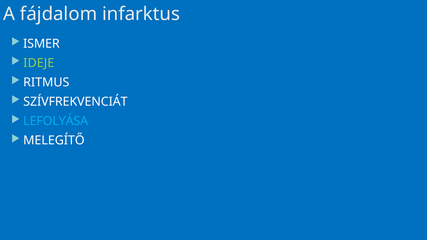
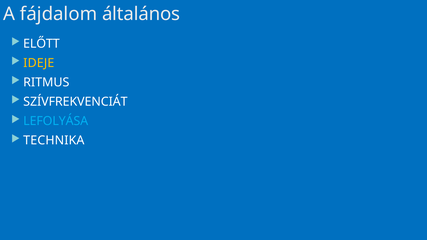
infarktus: infarktus -> általános
ISMER: ISMER -> ELŐTT
IDEJE colour: light green -> yellow
MELEGÍTŐ: MELEGÍTŐ -> TECHNIKA
